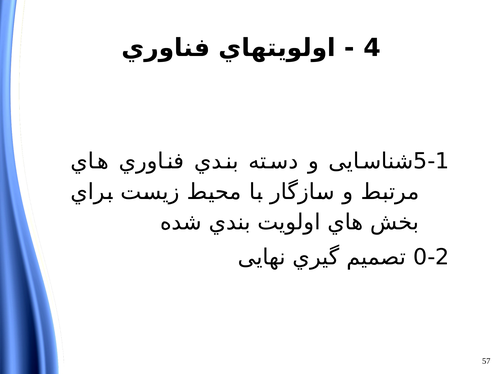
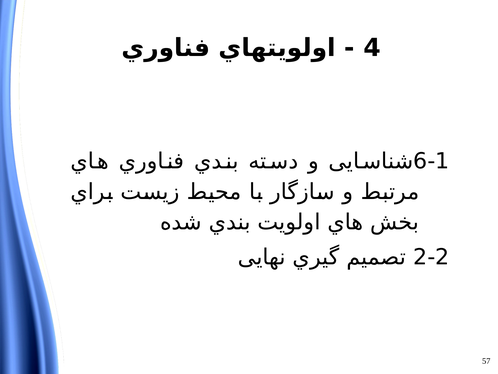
5-1: 5-1 -> 6-1
0-2: 0-2 -> 2-2
